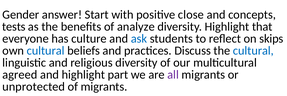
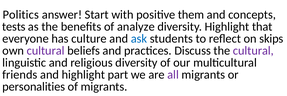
Gender: Gender -> Politics
close: close -> them
cultural at (46, 50) colour: blue -> purple
cultural at (253, 50) colour: blue -> purple
agreed: agreed -> friends
unprotected: unprotected -> personalities
